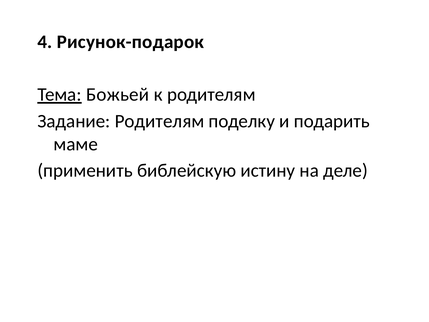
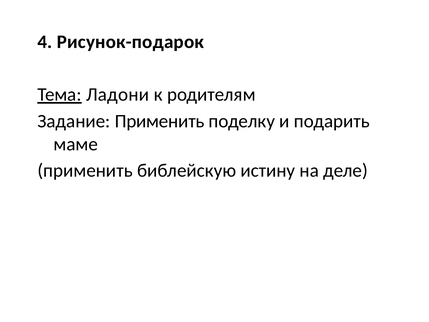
Божьей: Божьей -> Ладони
Задание Родителям: Родителям -> Применить
